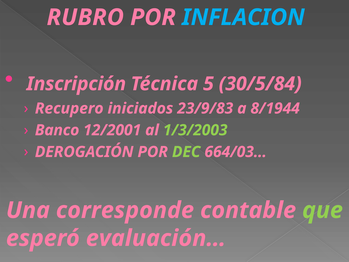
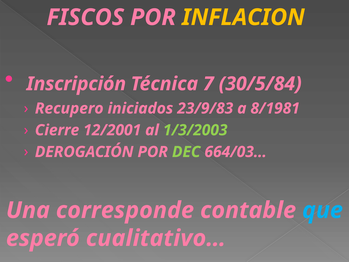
RUBRO: RUBRO -> FISCOS
INFLACION colour: light blue -> yellow
5: 5 -> 7
8/1944: 8/1944 -> 8/1981
Banco: Banco -> Cierre
que colour: light green -> light blue
evaluación…: evaluación… -> cualitativo…
